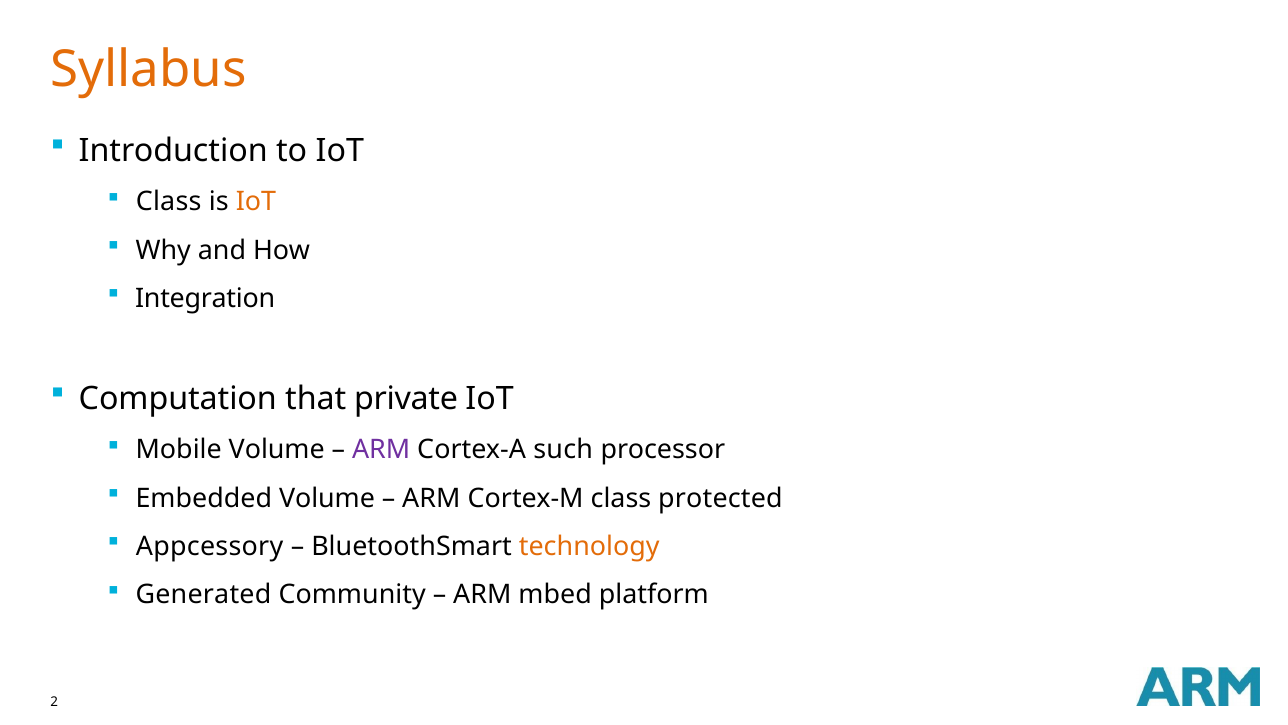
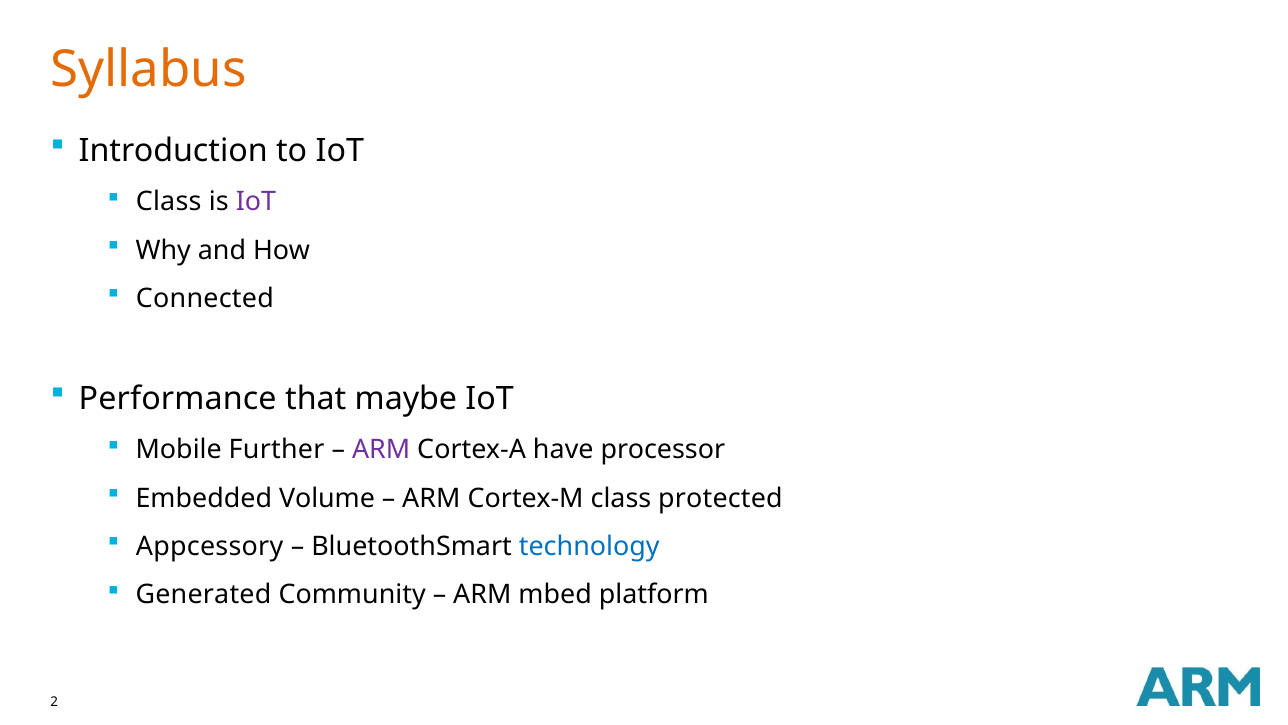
IoT at (256, 202) colour: orange -> purple
Integration: Integration -> Connected
Computation: Computation -> Performance
private: private -> maybe
Mobile Volume: Volume -> Further
such: such -> have
technology colour: orange -> blue
